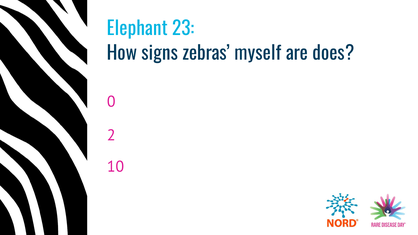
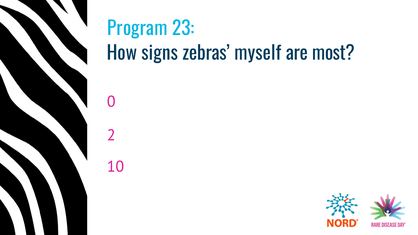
Elephant: Elephant -> Program
does: does -> most
